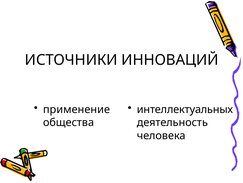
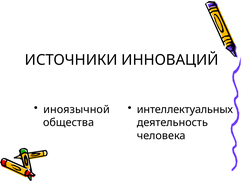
применение: применение -> иноязычной
